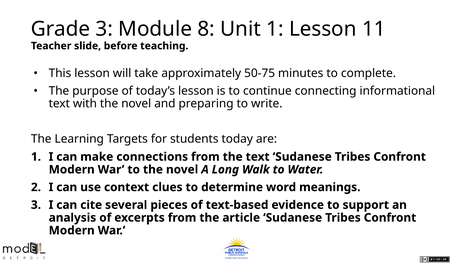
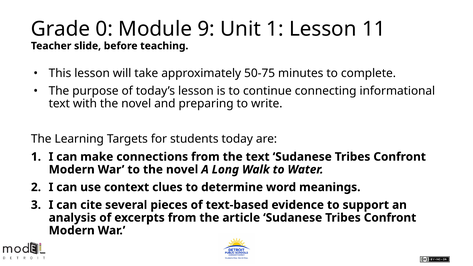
Grade 3: 3 -> 0
8: 8 -> 9
